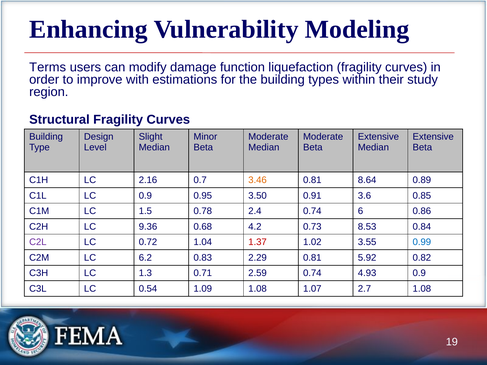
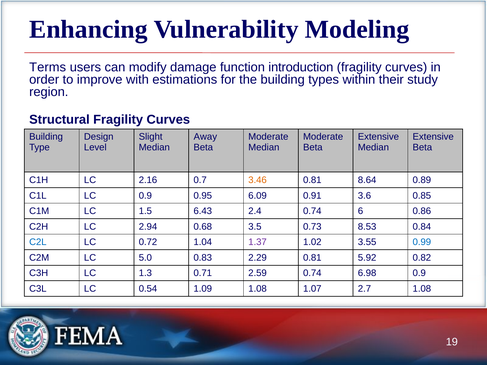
liquefaction: liquefaction -> introduction
Minor: Minor -> Away
3.50: 3.50 -> 6.09
0.78: 0.78 -> 6.43
9.36: 9.36 -> 2.94
4.2: 4.2 -> 3.5
C2L colour: purple -> blue
1.37 colour: red -> purple
6.2: 6.2 -> 5.0
4.93: 4.93 -> 6.98
